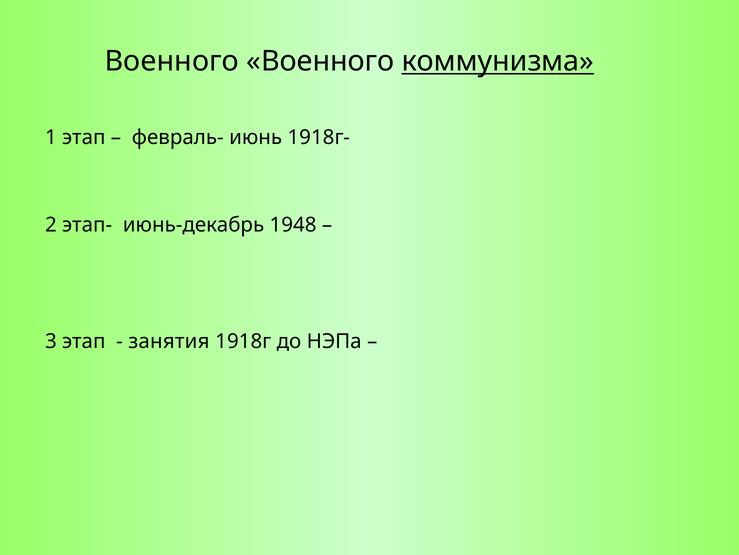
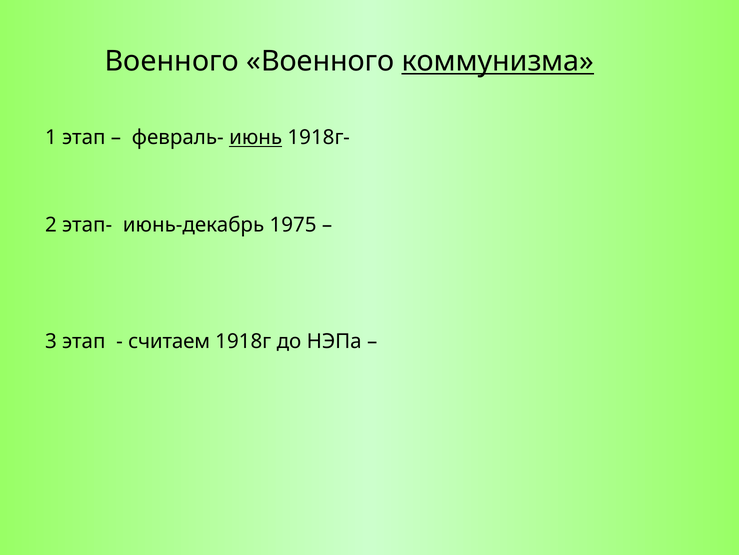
июнь underline: none -> present
1948: 1948 -> 1975
занятия: занятия -> считаем
